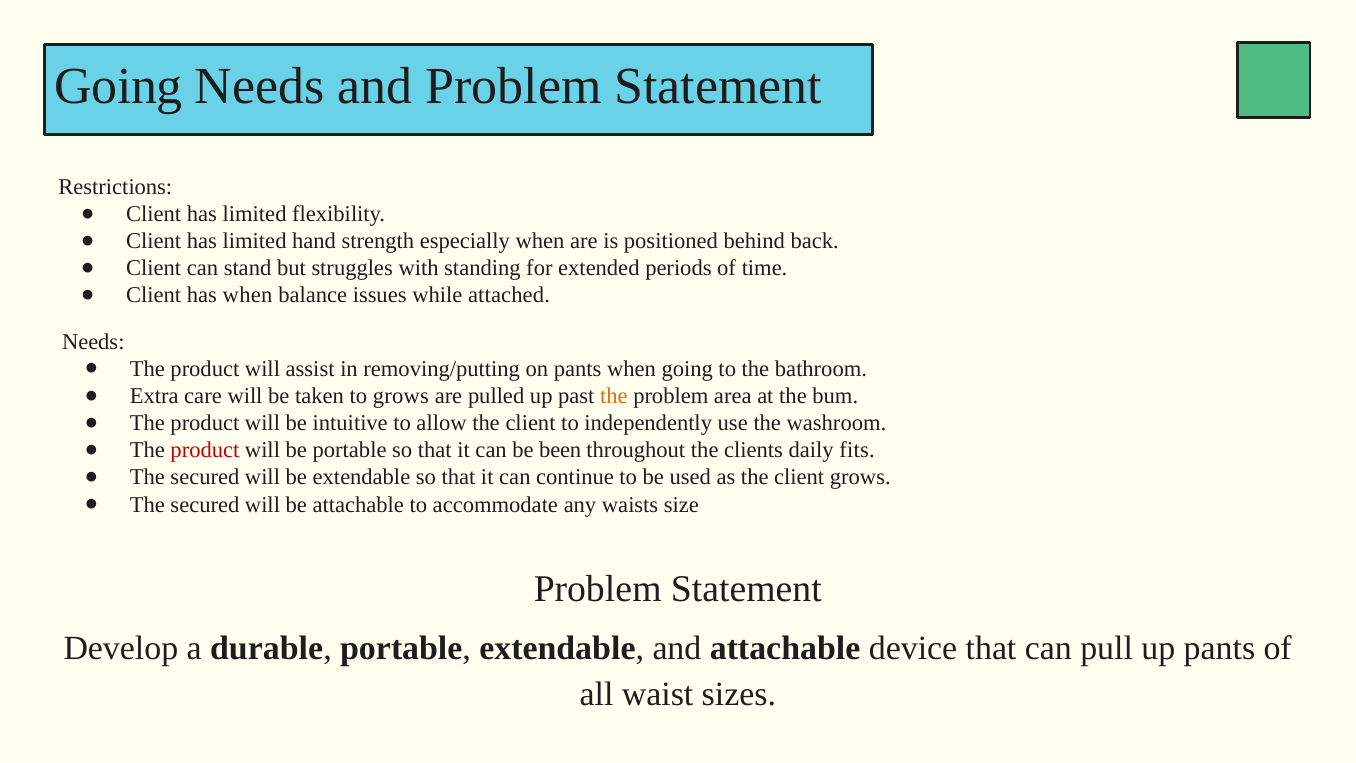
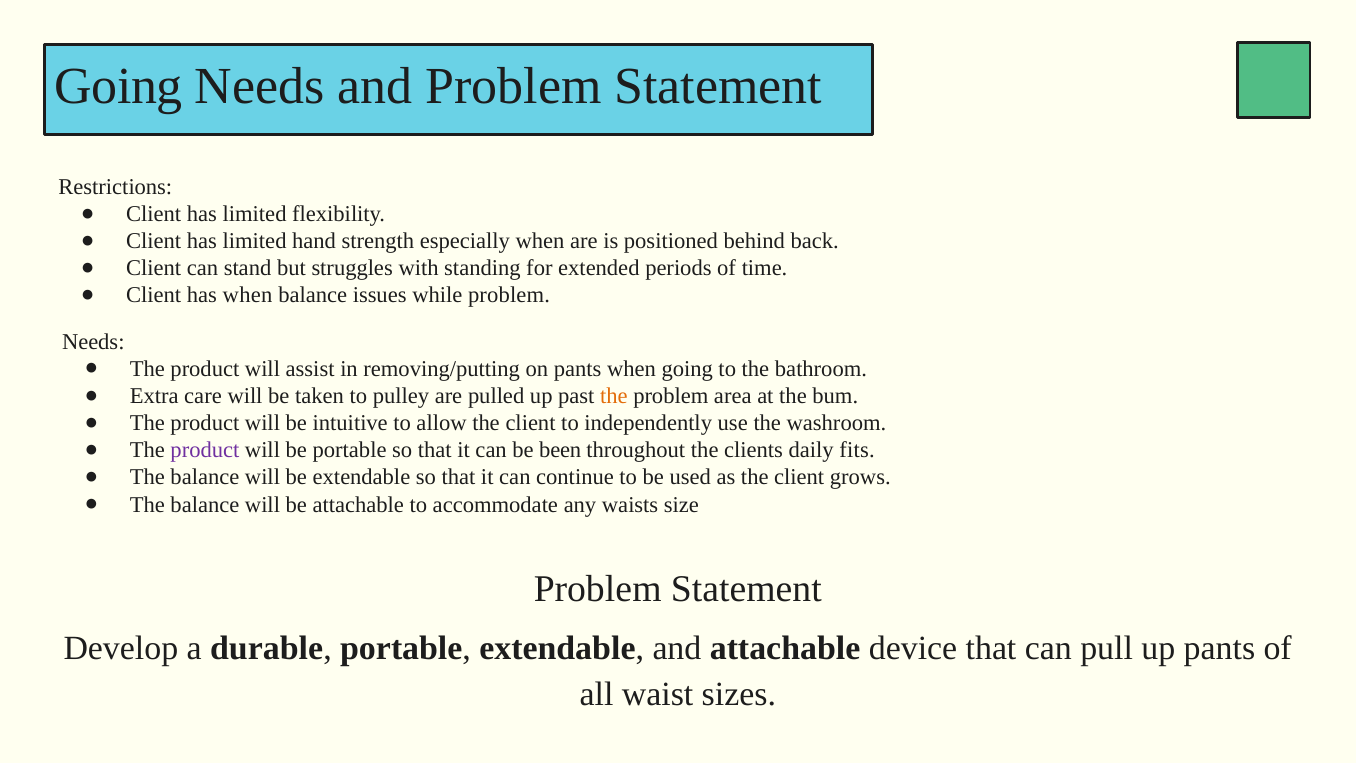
while attached: attached -> problem
to grows: grows -> pulley
product at (205, 450) colour: red -> purple
secured at (205, 477): secured -> balance
secured at (205, 504): secured -> balance
